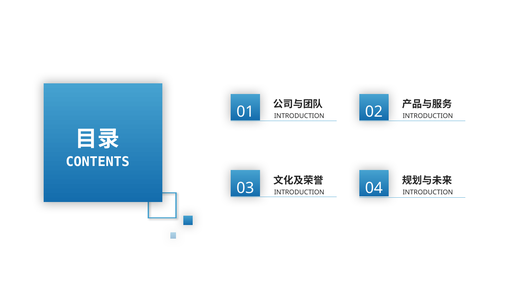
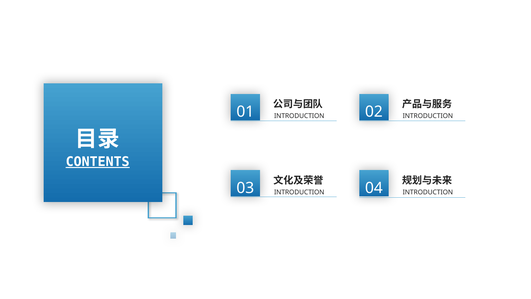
CONTENTS underline: none -> present
